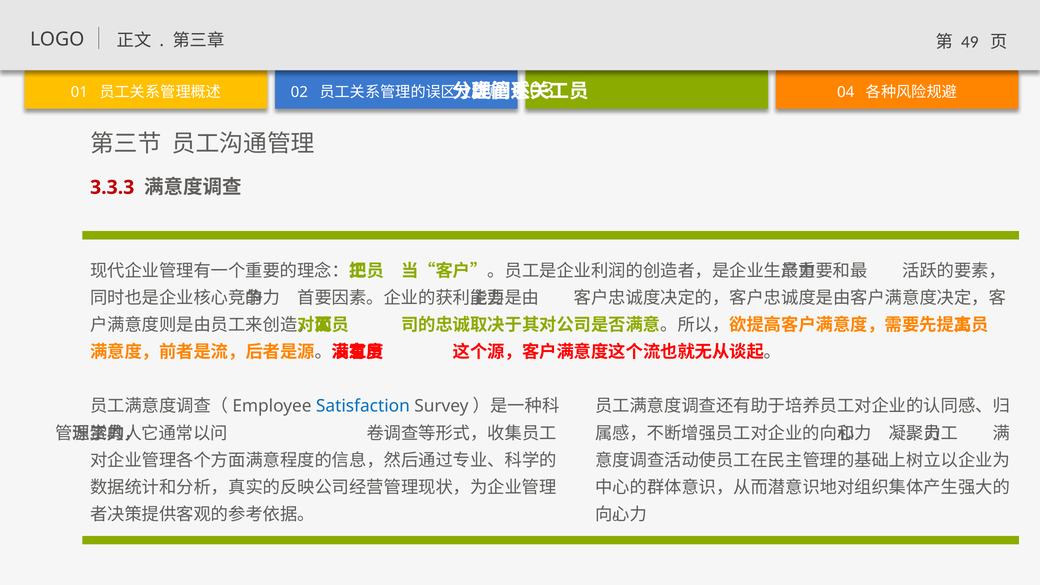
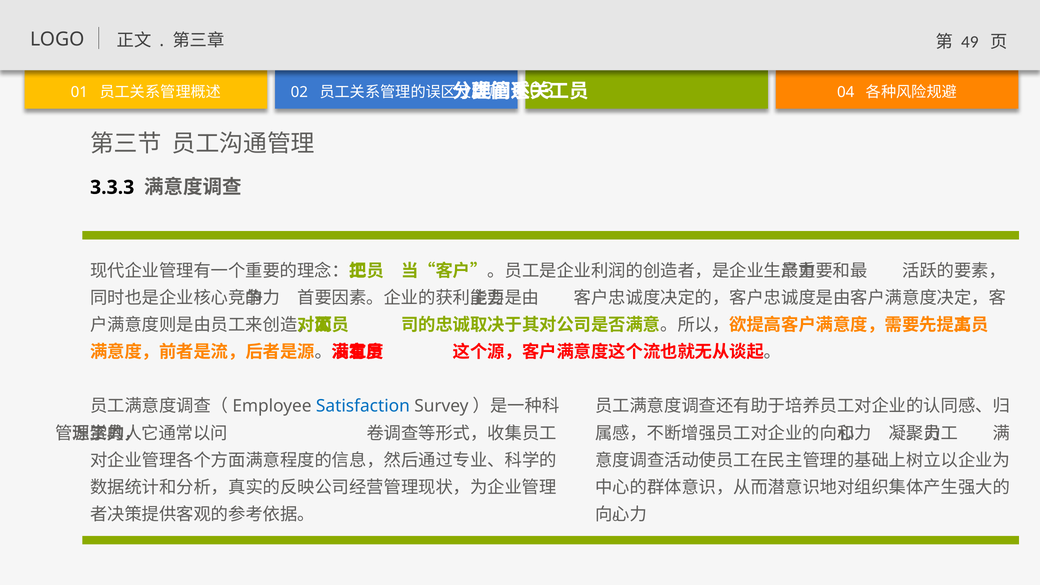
3.3.3 colour: red -> black
